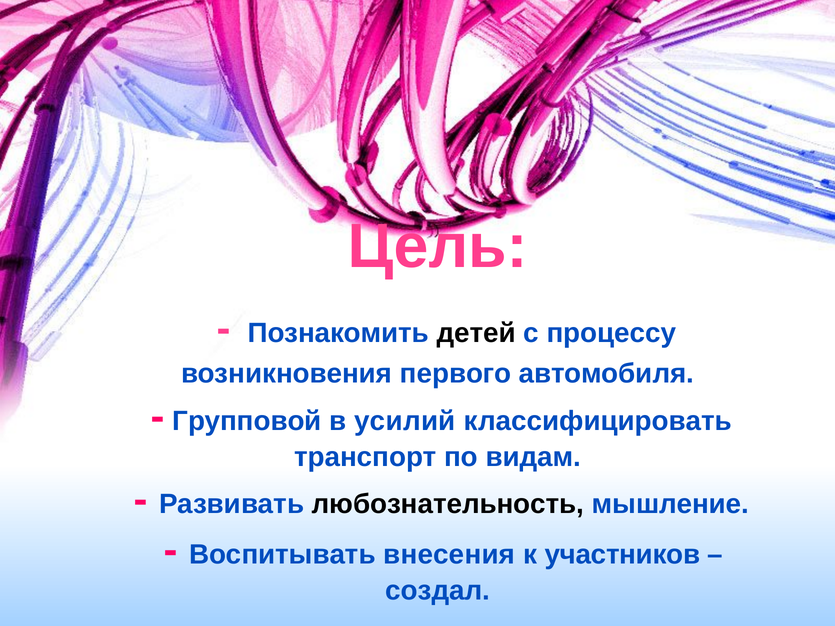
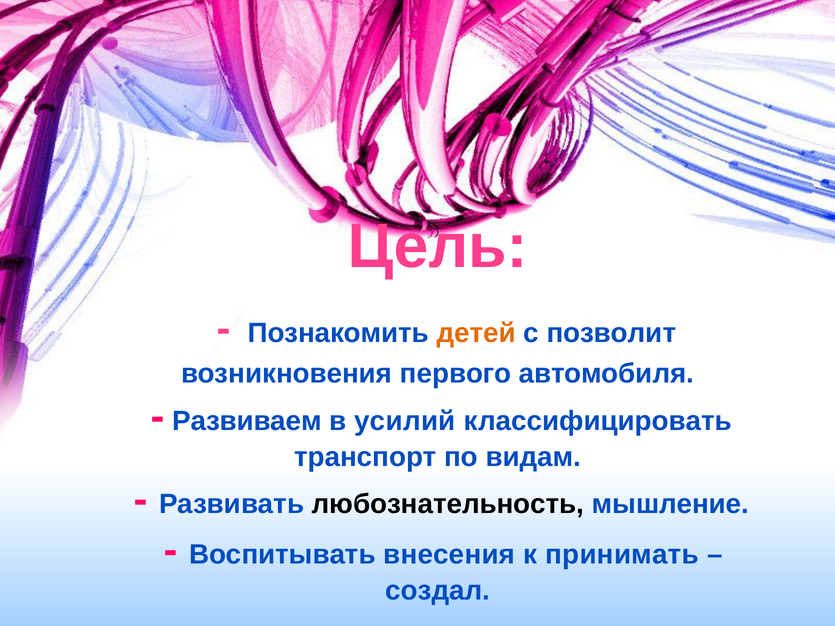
детей colour: black -> orange
процессу: процессу -> позволит
Групповой: Групповой -> Развиваем
участников: участников -> принимать
